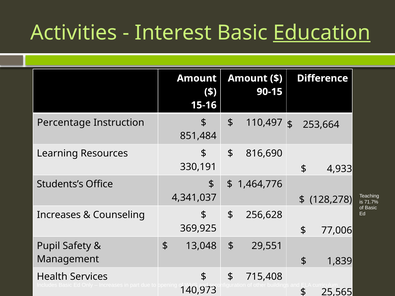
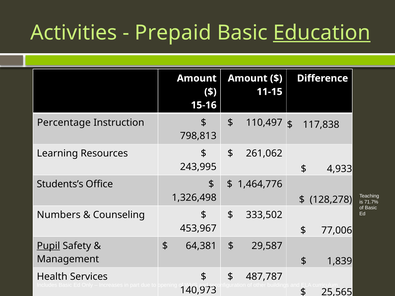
Interest: Interest -> Prepaid
90-15: 90-15 -> 11-15
253,664: 253,664 -> 117,838
851,484: 851,484 -> 798,813
816,690: 816,690 -> 261,062
330,191: 330,191 -> 243,995
4,341,037: 4,341,037 -> 1,326,498
Increases at (59, 215): Increases -> Numbers
256,628: 256,628 -> 333,502
369,925: 369,925 -> 453,967
Pupil underline: none -> present
13,048: 13,048 -> 64,381
29,551: 29,551 -> 29,587
715,408: 715,408 -> 487,787
